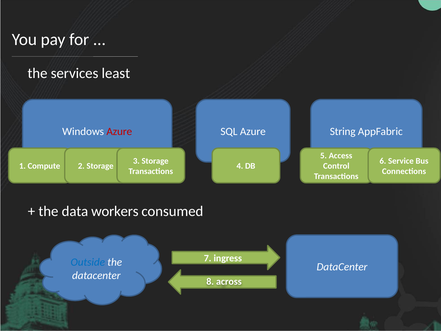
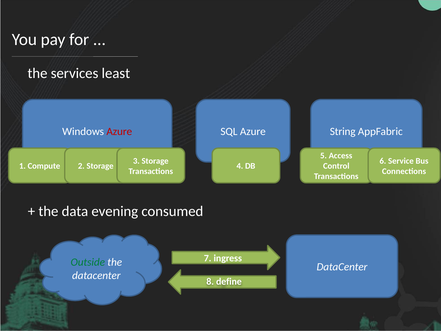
workers: workers -> evening
Outside colour: blue -> green
across: across -> define
